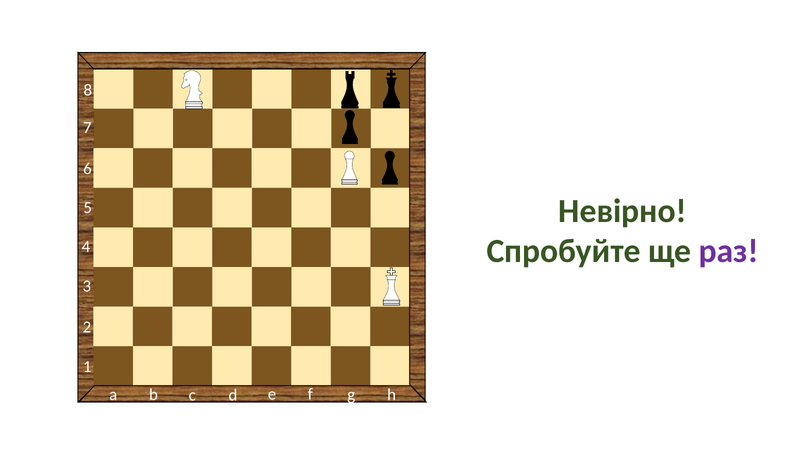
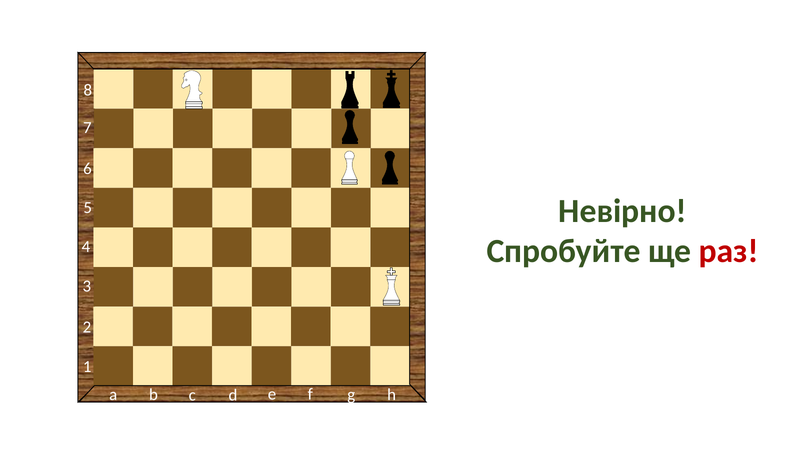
раз colour: purple -> red
